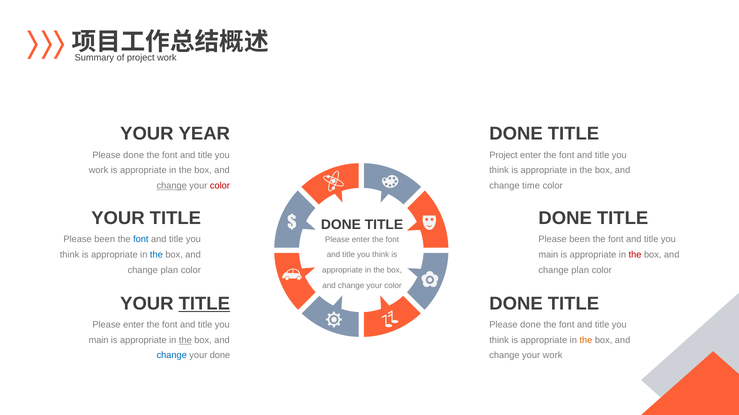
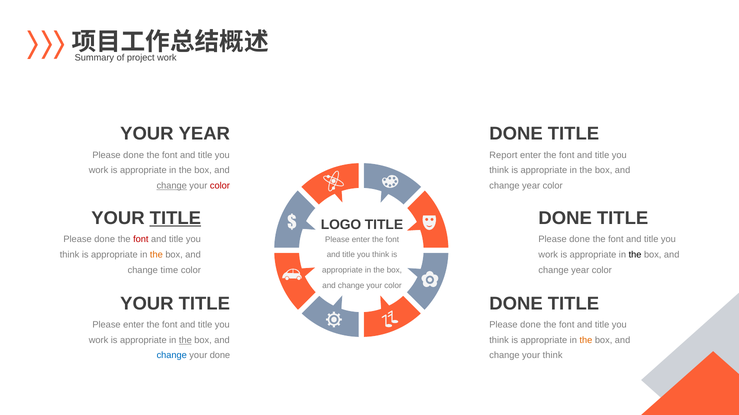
Project at (503, 155): Project -> Report
time at (531, 186): time -> year
TITLE at (175, 219) underline: none -> present
DONE at (341, 225): DONE -> LOGO
been at (105, 240): been -> done
font at (141, 240) colour: blue -> red
been at (580, 240): been -> done
the at (156, 255) colour: blue -> orange
main at (548, 255): main -> work
the at (635, 255) colour: red -> black
plan at (169, 271): plan -> time
plan at (580, 271): plan -> year
TITLE at (204, 304) underline: present -> none
main at (99, 341): main -> work
your work: work -> think
